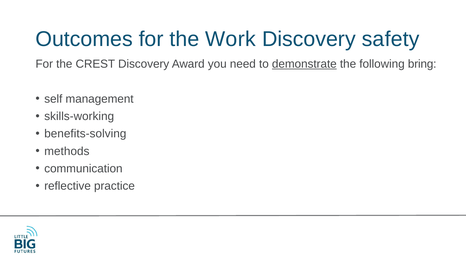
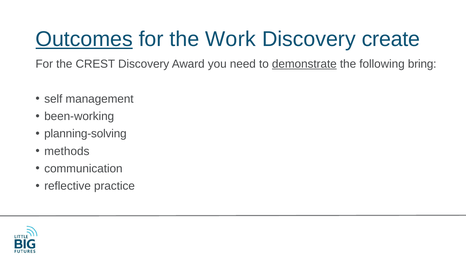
Outcomes underline: none -> present
safety: safety -> create
skills-working: skills-working -> been-working
benefits-solving: benefits-solving -> planning-solving
